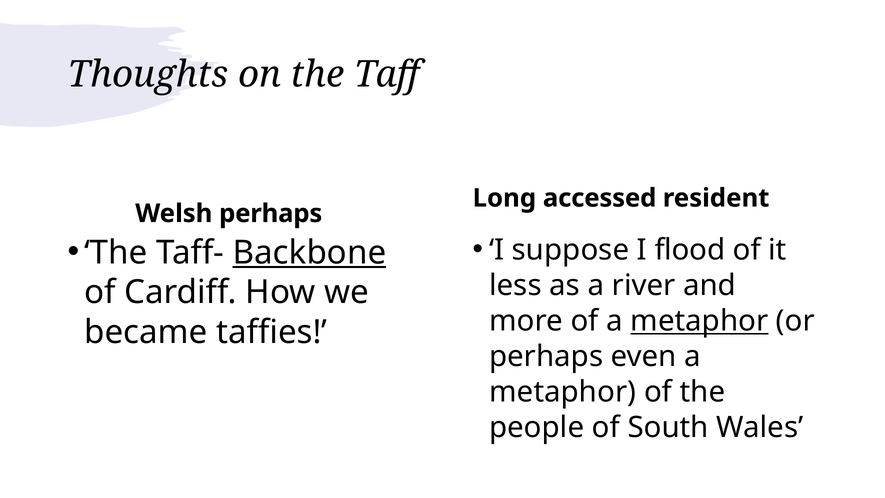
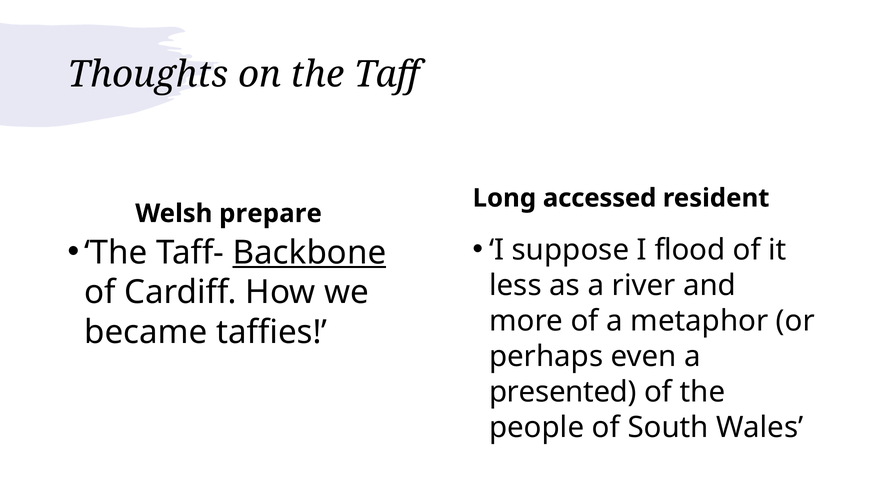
Welsh perhaps: perhaps -> prepare
metaphor at (699, 321) underline: present -> none
metaphor at (563, 392): metaphor -> presented
